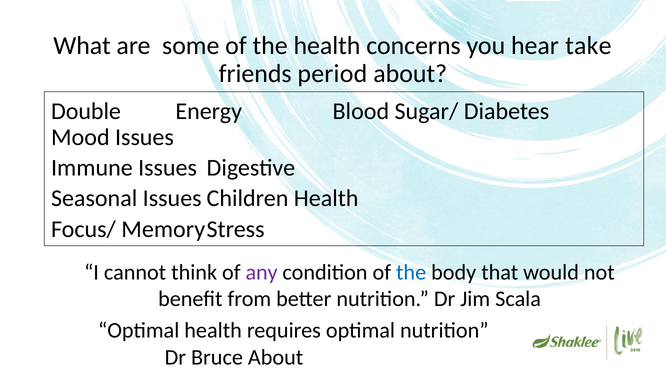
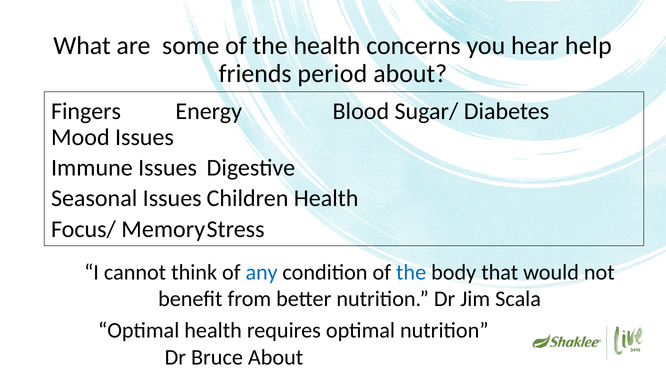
take: take -> help
Double: Double -> Fingers
any colour: purple -> blue
